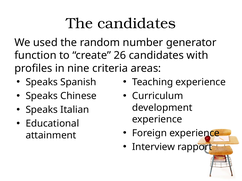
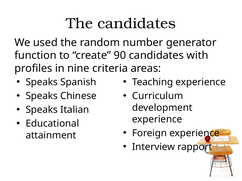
26: 26 -> 90
